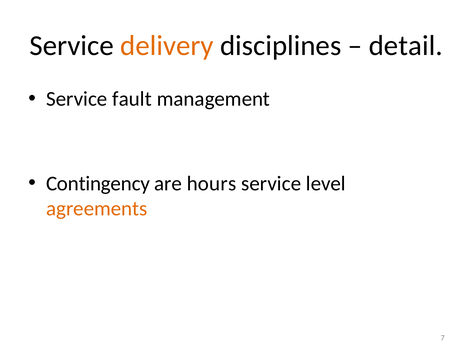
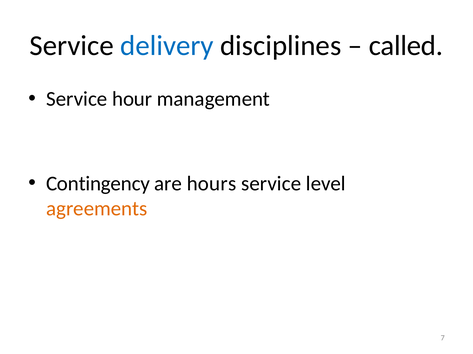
delivery colour: orange -> blue
detail: detail -> called
fault: fault -> hour
